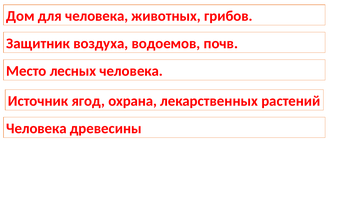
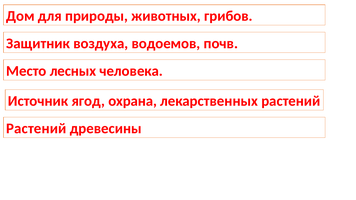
для человека: человека -> природы
Человека at (36, 129): Человека -> Растений
